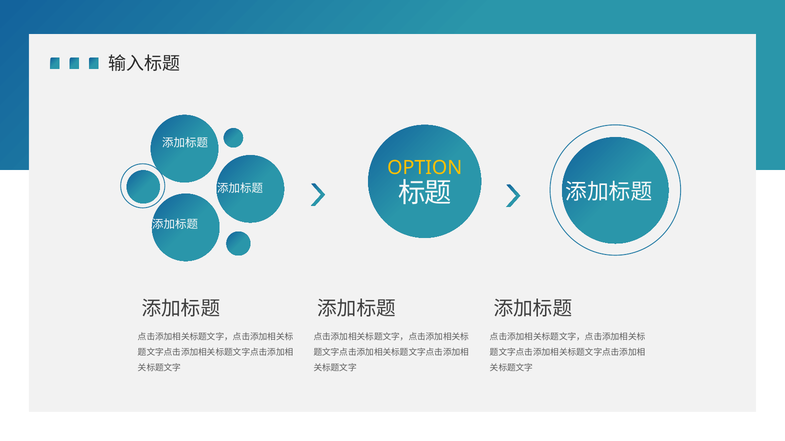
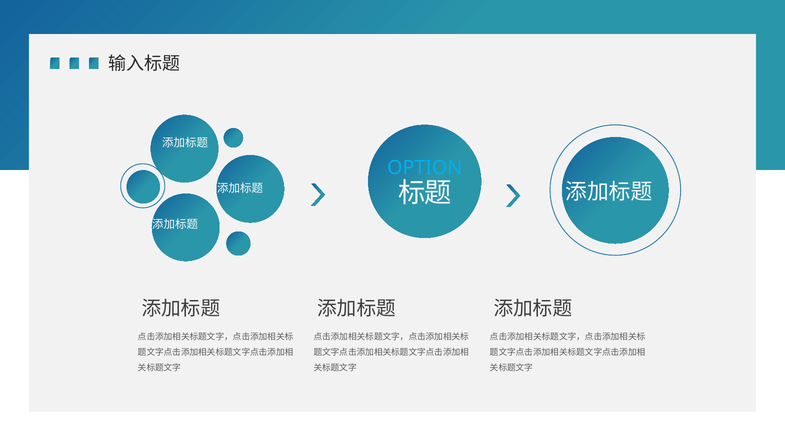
OPTION colour: yellow -> light blue
